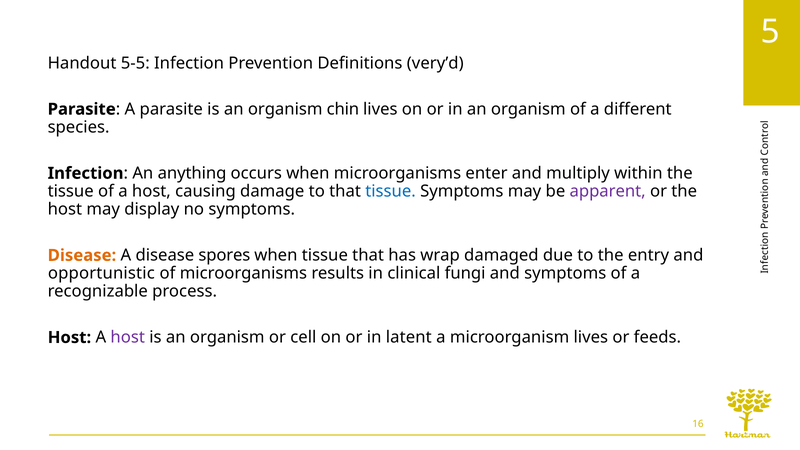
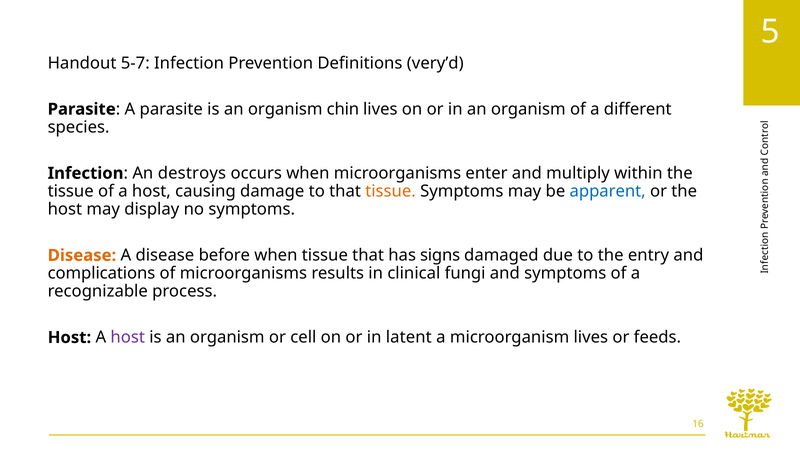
5-5: 5-5 -> 5-7
anything: anything -> destroys
tissue at (391, 191) colour: blue -> orange
apparent colour: purple -> blue
spores: spores -> before
wrap: wrap -> signs
opportunistic: opportunistic -> complications
